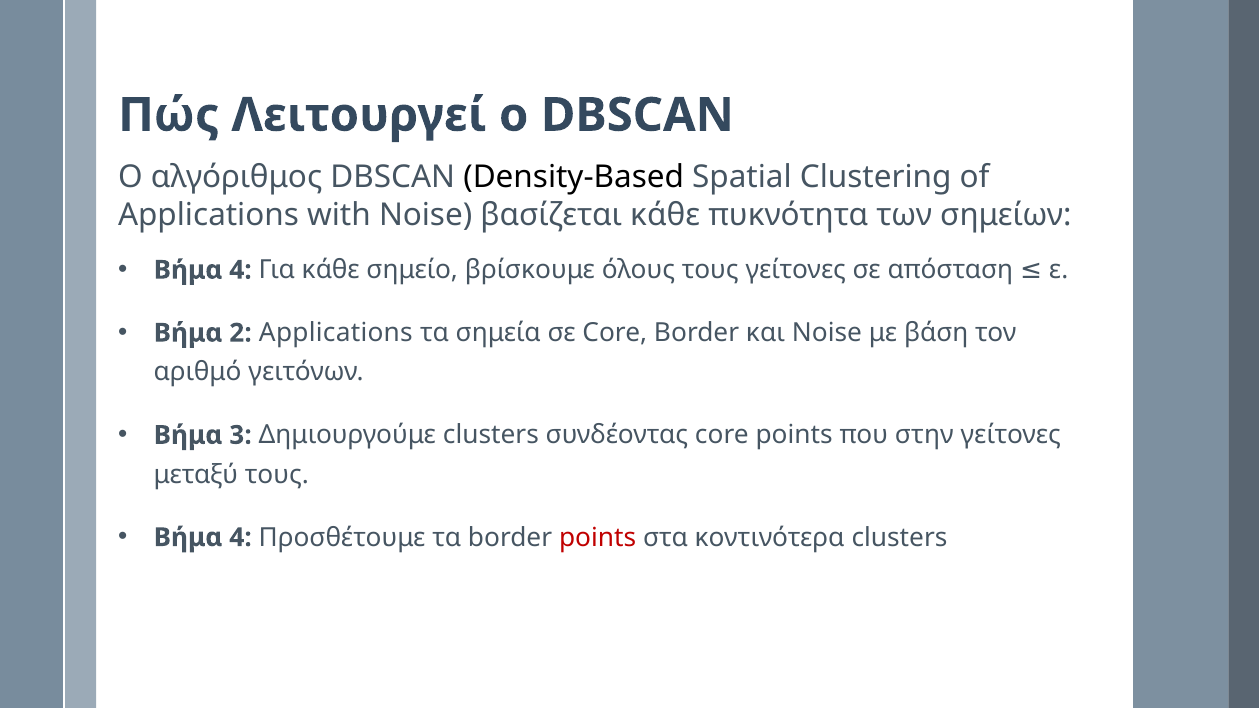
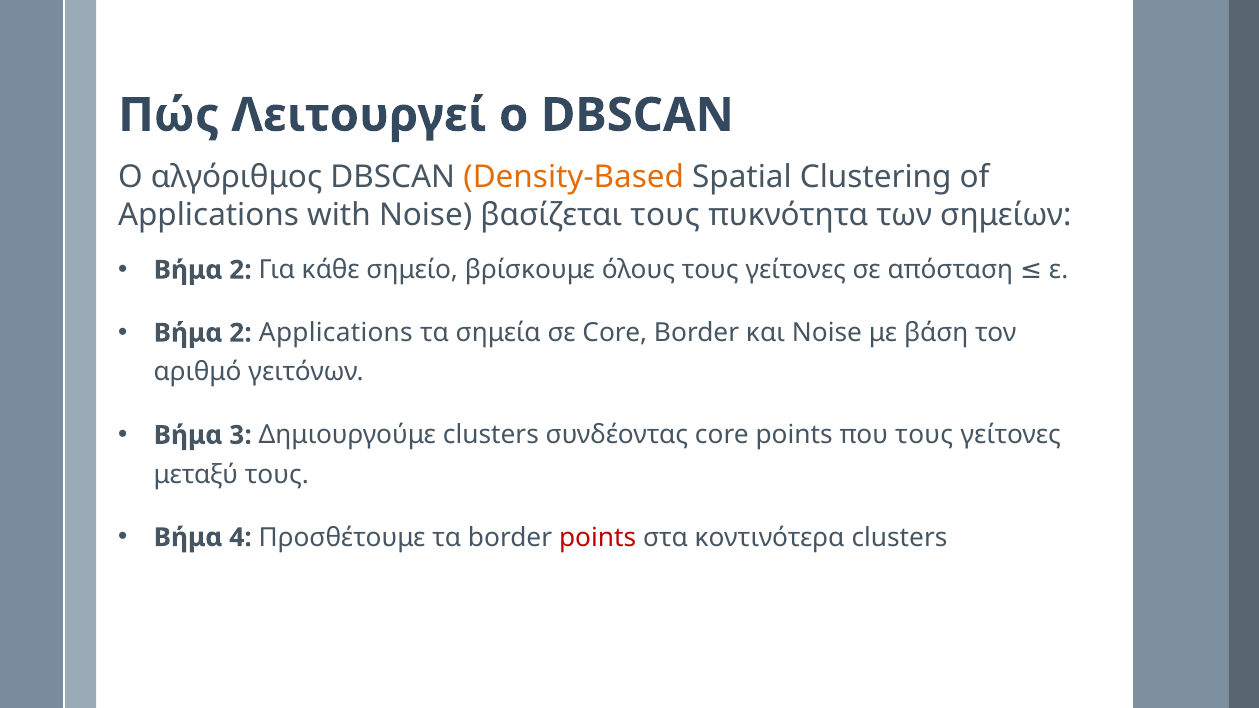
Density-Based colour: black -> orange
βασίζεται κάθε: κάθε -> τους
4 at (240, 270): 4 -> 2
που στην: στην -> τους
